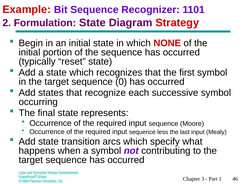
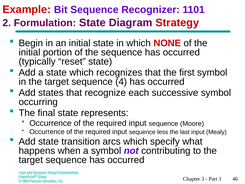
0: 0 -> 4
